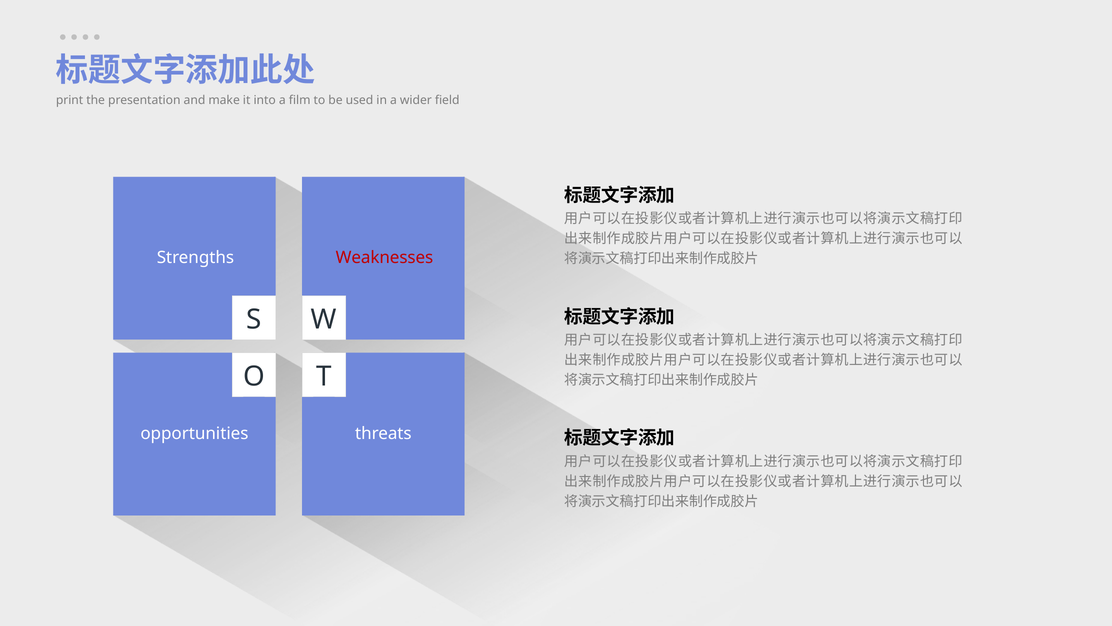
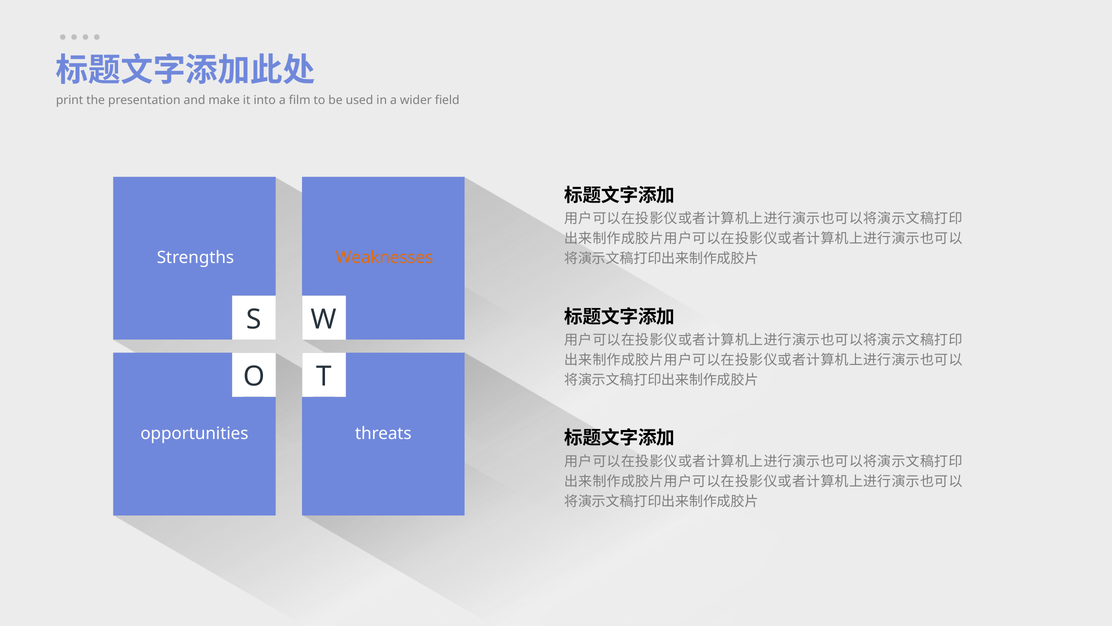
Weaknesses colour: red -> orange
